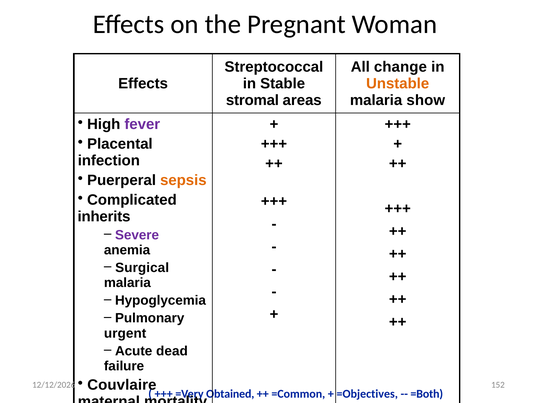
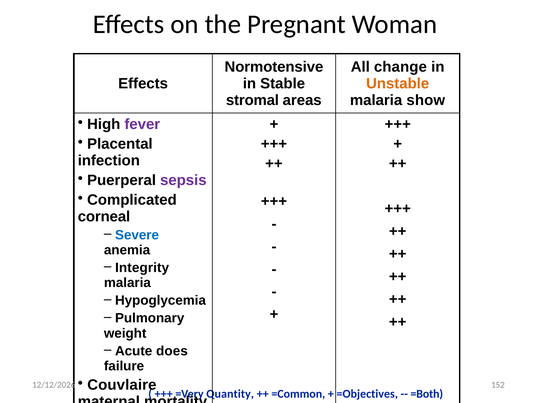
Streptococcal: Streptococcal -> Normotensive
sepsis colour: orange -> purple
inherits: inherits -> corneal
Severe colour: purple -> blue
Surgical: Surgical -> Integrity
urgent: urgent -> weight
dead: dead -> does
Obtained: Obtained -> Quantity
